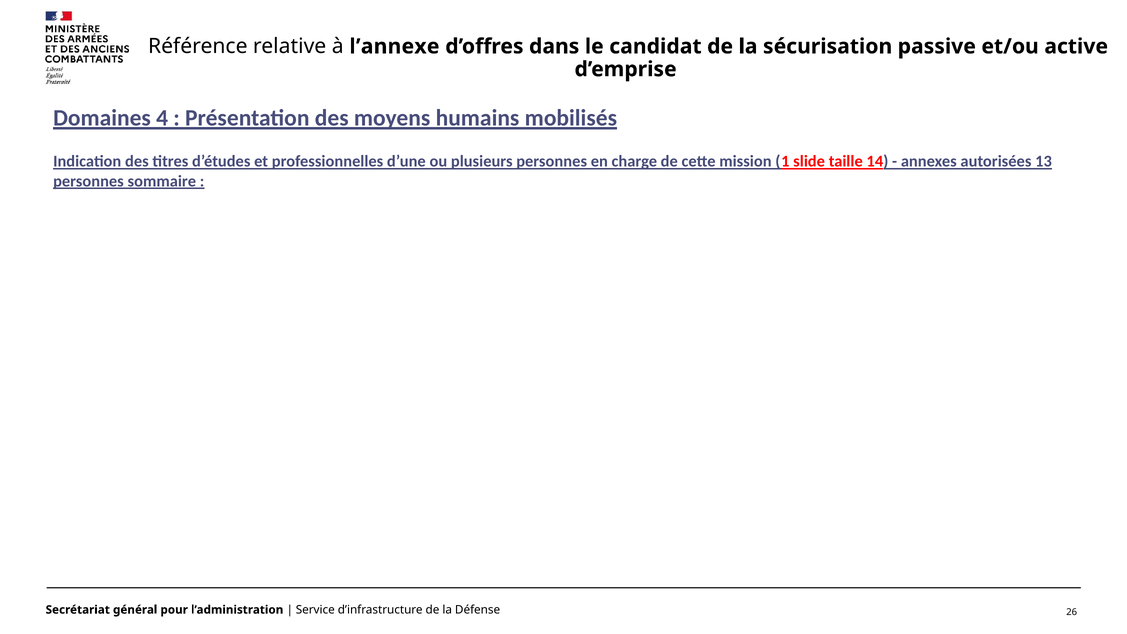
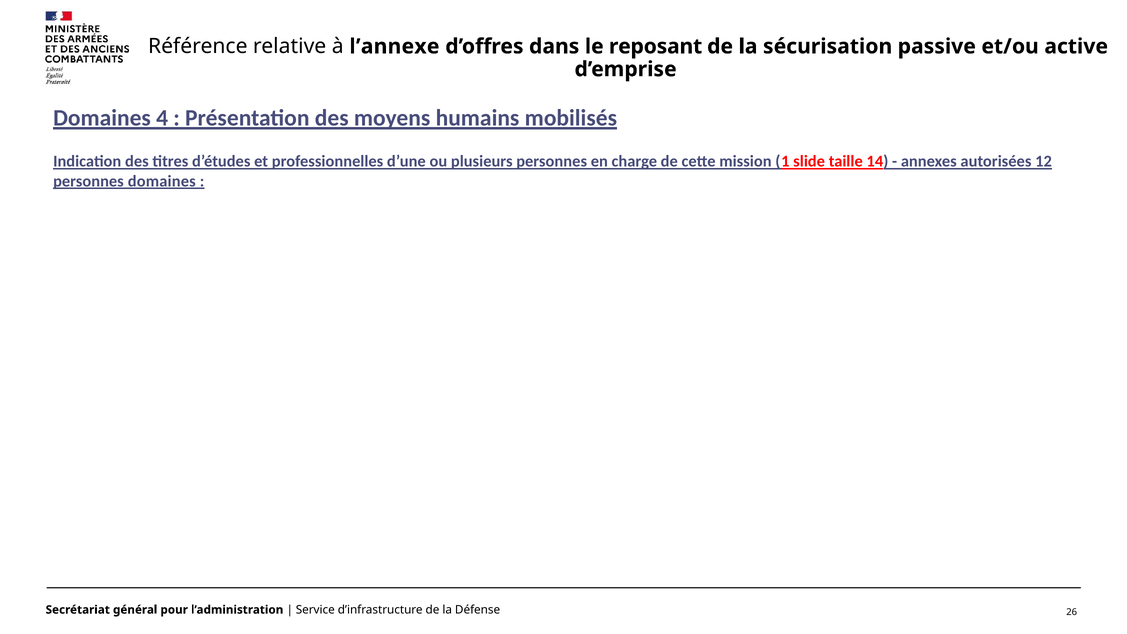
candidat: candidat -> reposant
13: 13 -> 12
personnes sommaire: sommaire -> domaines
